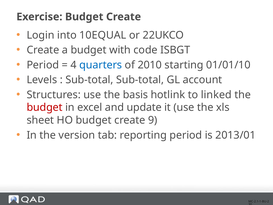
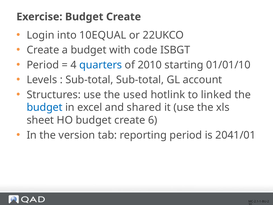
basis: basis -> used
budget at (45, 107) colour: red -> blue
update: update -> shared
9: 9 -> 6
2013/01: 2013/01 -> 2041/01
